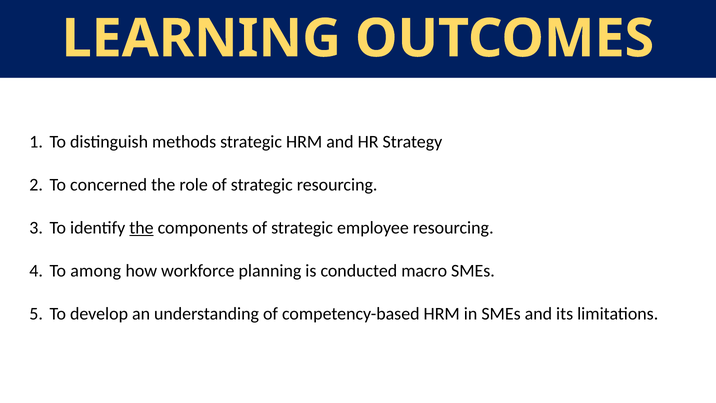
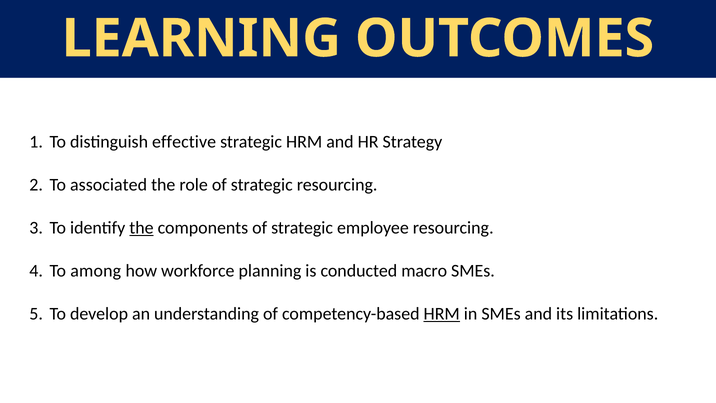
methods: methods -> effective
concerned: concerned -> associated
HRM at (442, 314) underline: none -> present
